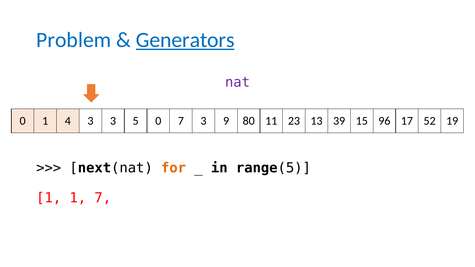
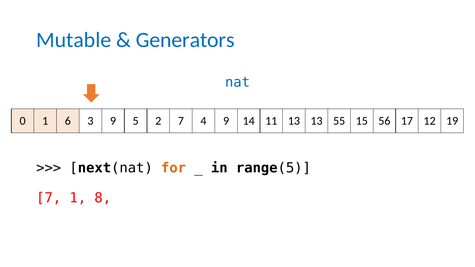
Problem: Problem -> Mutable
Generators underline: present -> none
nat colour: purple -> blue
4: 4 -> 6
3 3: 3 -> 9
5 0: 0 -> 2
7 3: 3 -> 4
80: 80 -> 14
11 23: 23 -> 13
39: 39 -> 55
96: 96 -> 56
52: 52 -> 12
1 at (49, 198): 1 -> 7
1 7: 7 -> 8
